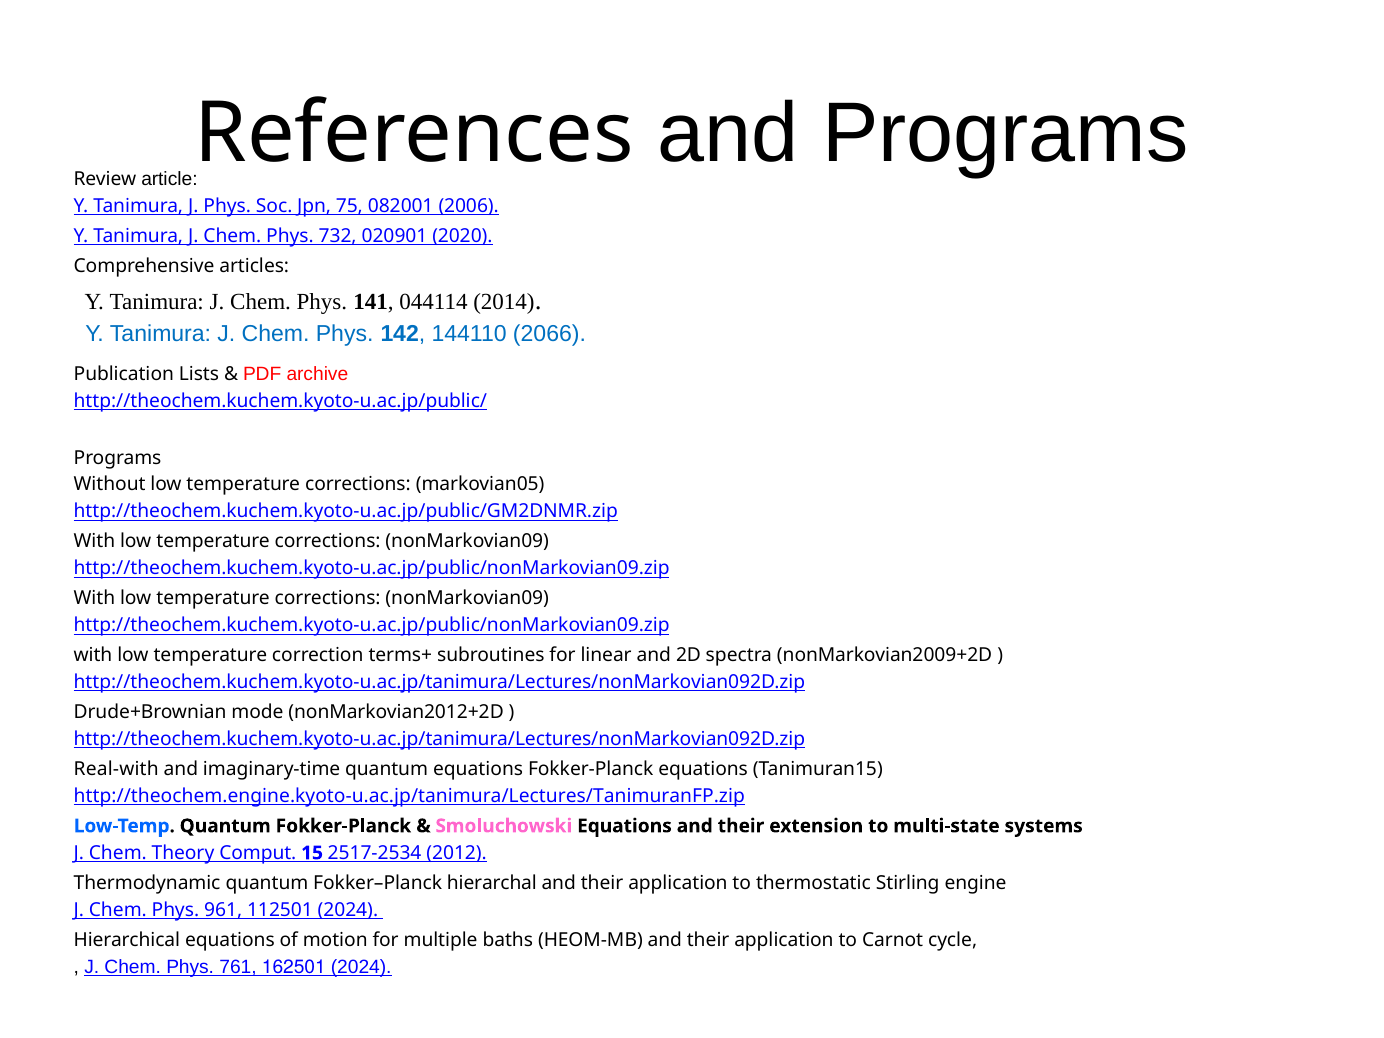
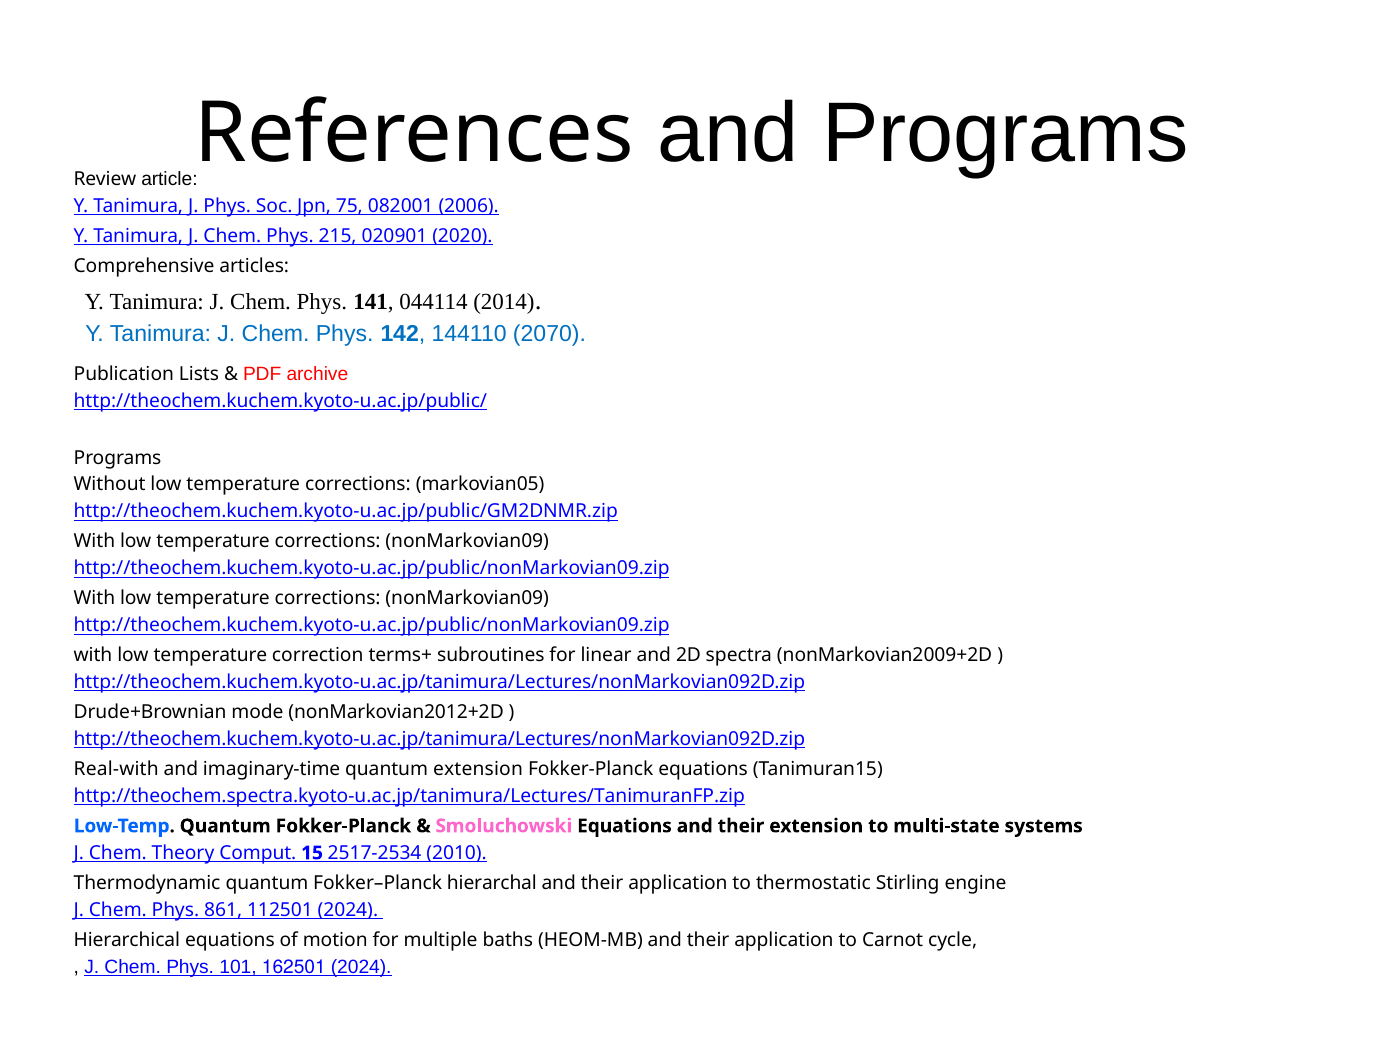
732: 732 -> 215
2066: 2066 -> 2070
quantum equations: equations -> extension
http://theochem.engine.kyoto-u.ac.jp/tanimura/Lectures/TanimuranFP.zip: http://theochem.engine.kyoto-u.ac.jp/tanimura/Lectures/TanimuranFP.zip -> http://theochem.spectra.kyoto-u.ac.jp/tanimura/Lectures/TanimuranFP.zip
2012: 2012 -> 2010
961: 961 -> 861
761: 761 -> 101
